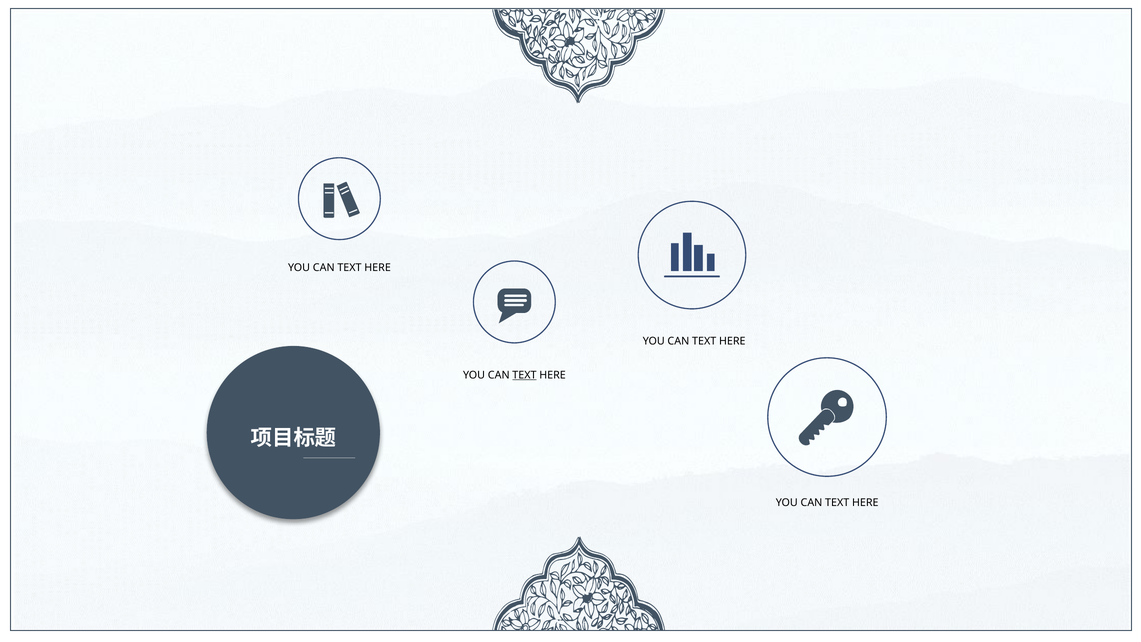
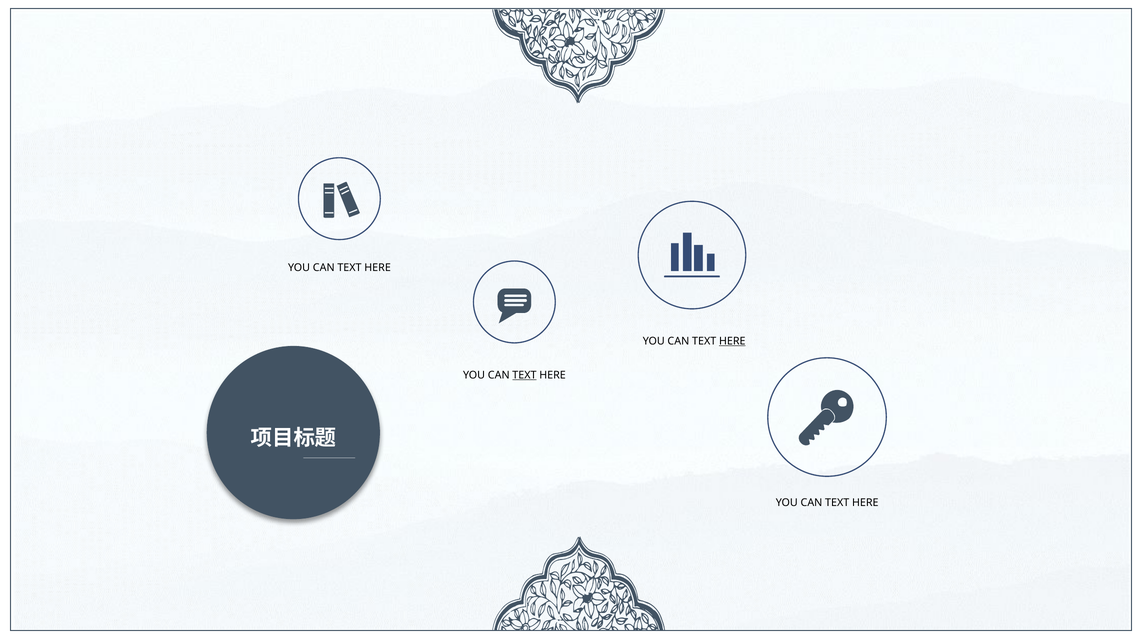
HERE at (732, 341) underline: none -> present
